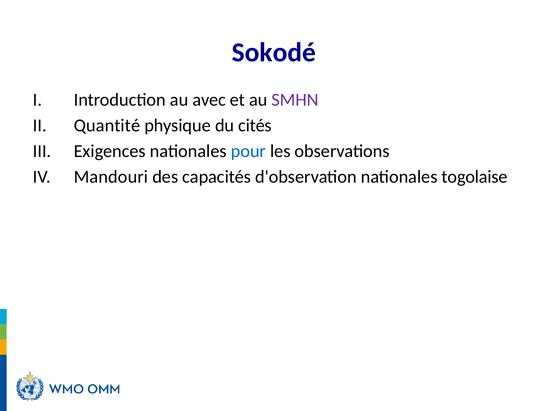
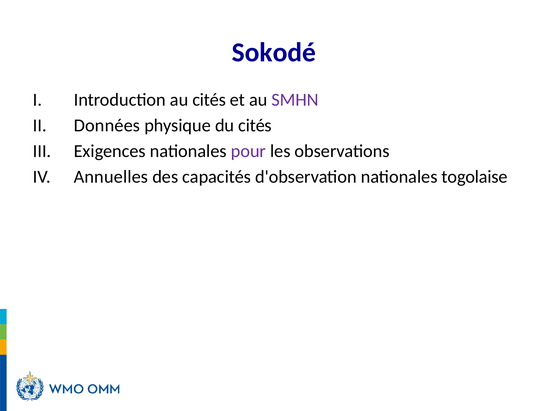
au avec: avec -> cités
Quantité: Quantité -> Données
pour colour: blue -> purple
Mandouri: Mandouri -> Annuelles
